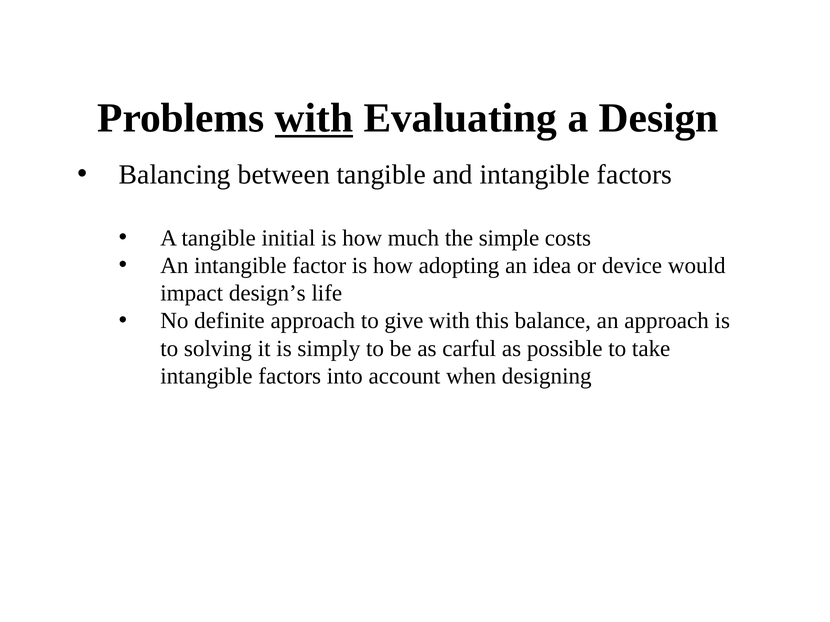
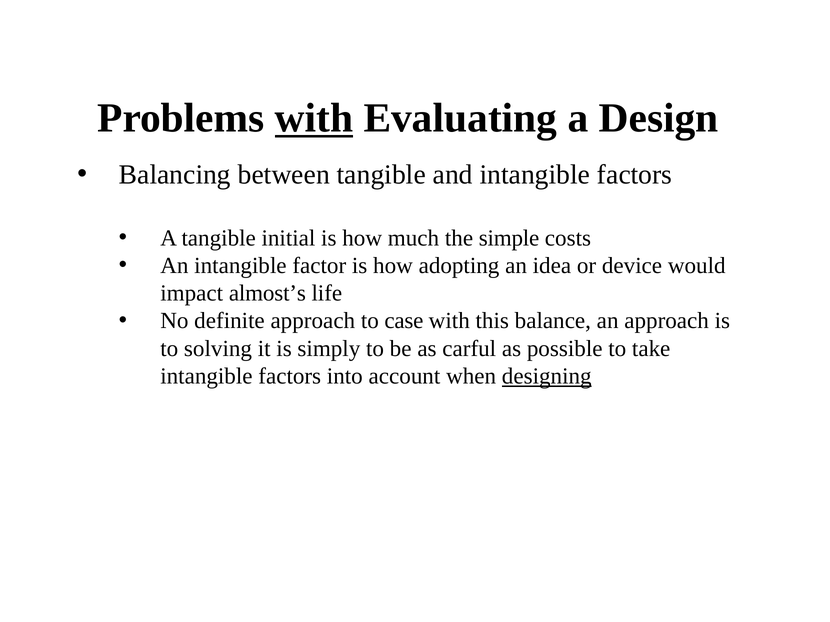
design’s: design’s -> almost’s
give: give -> case
designing underline: none -> present
